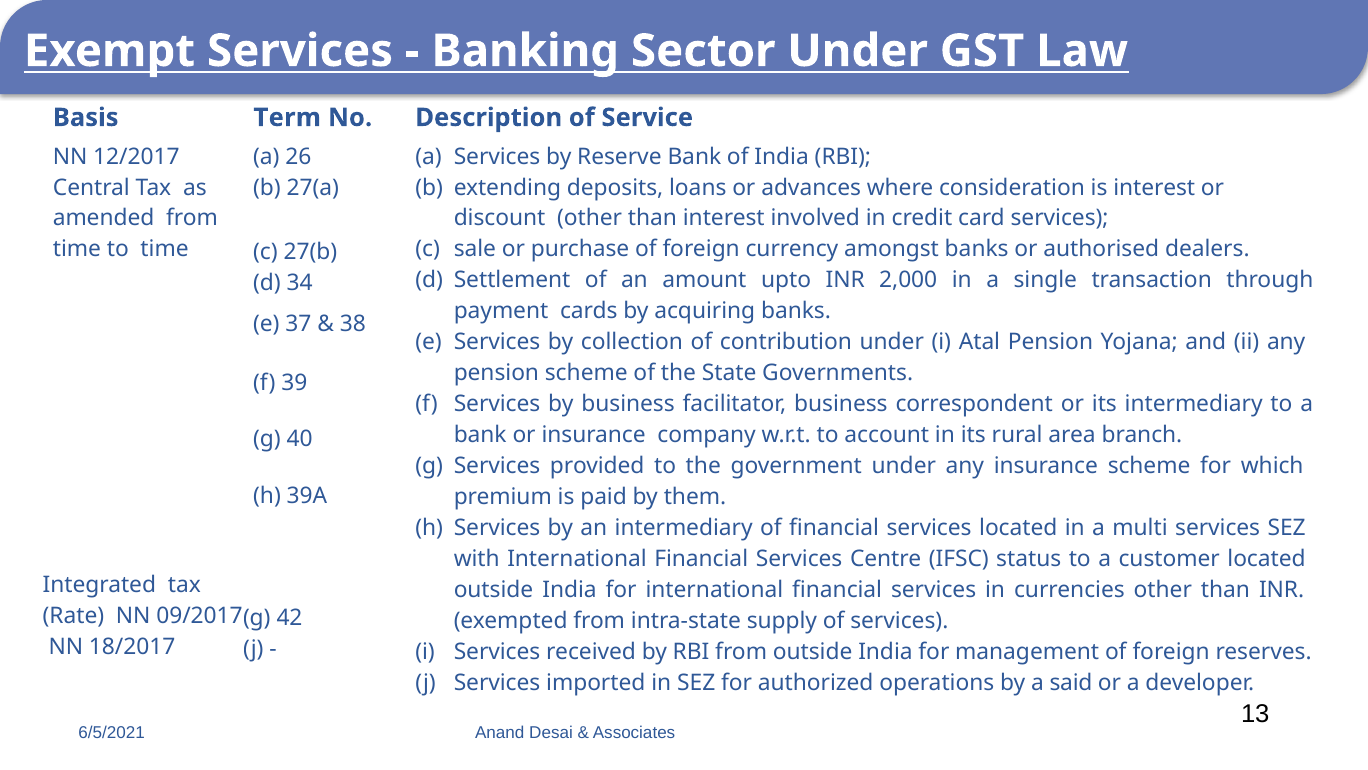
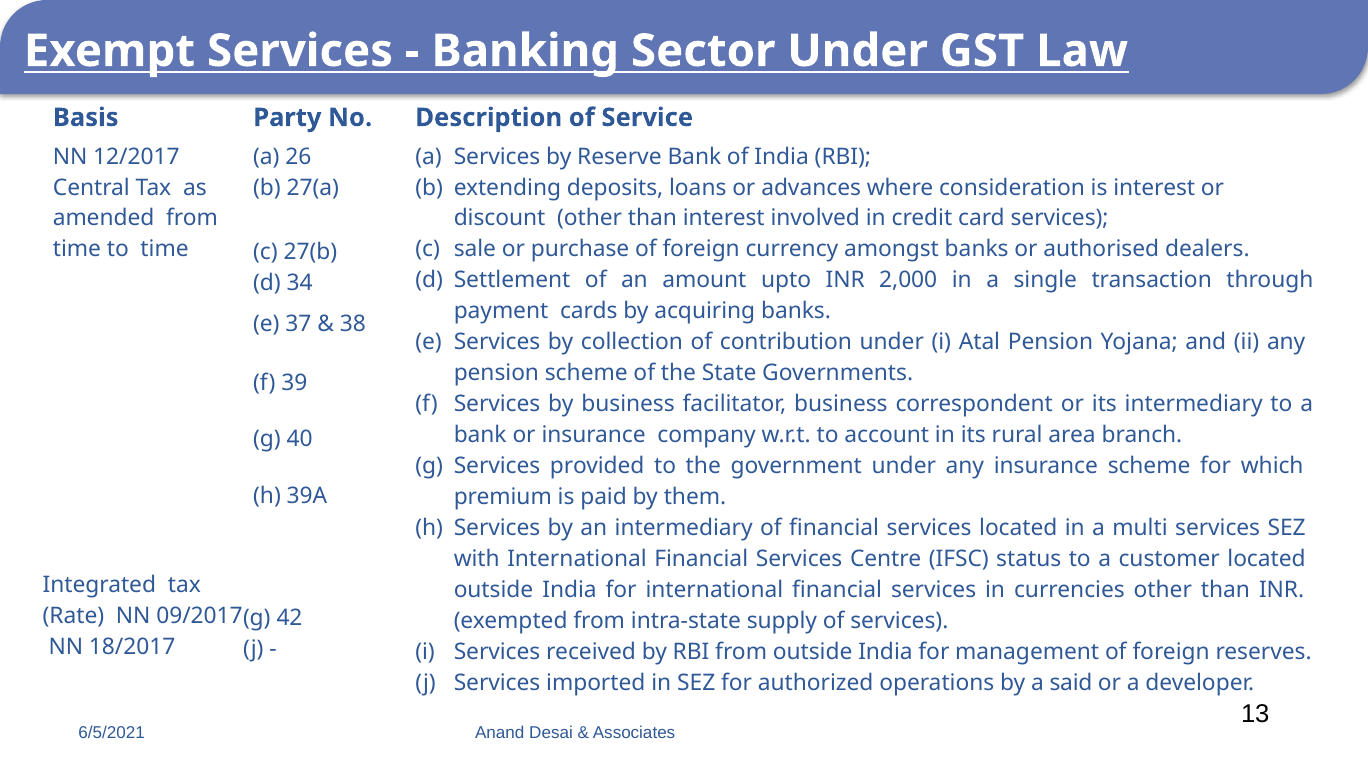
Term: Term -> Party
